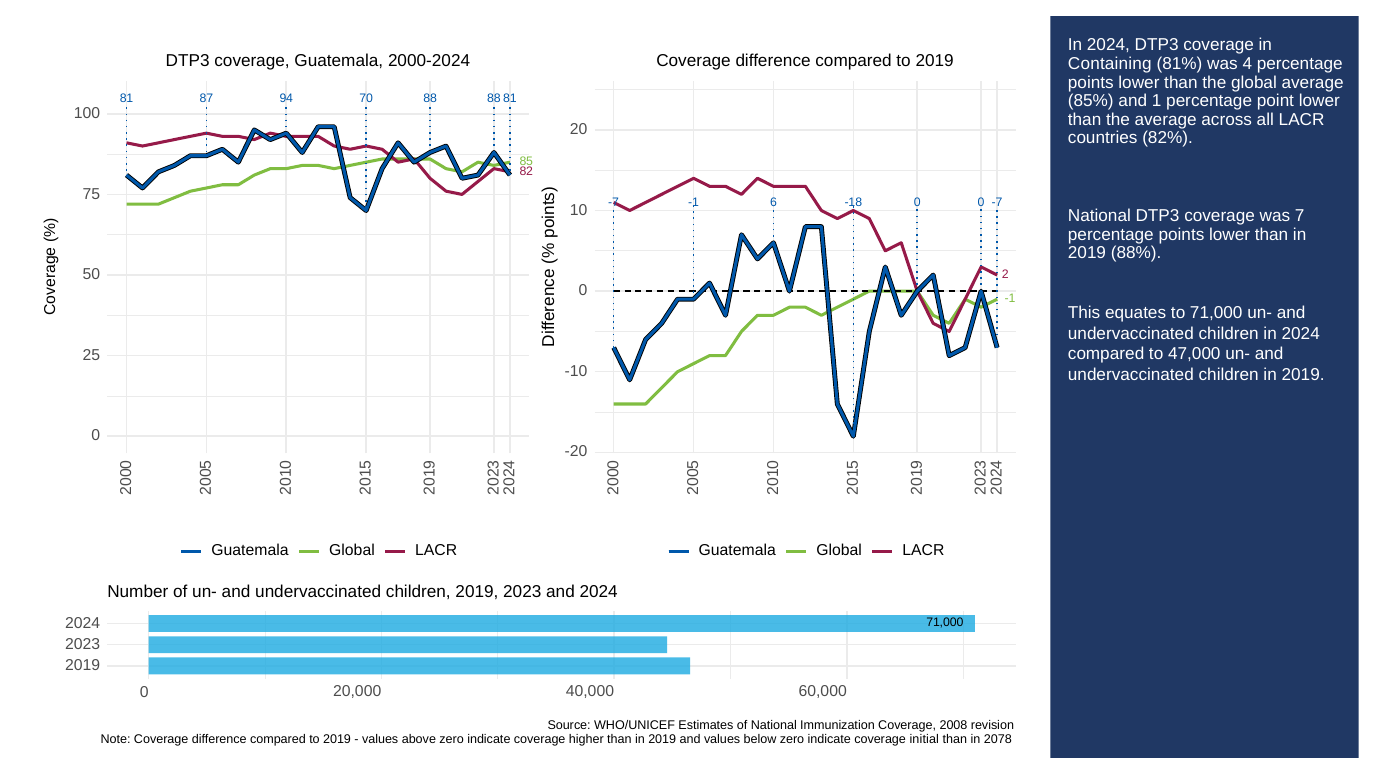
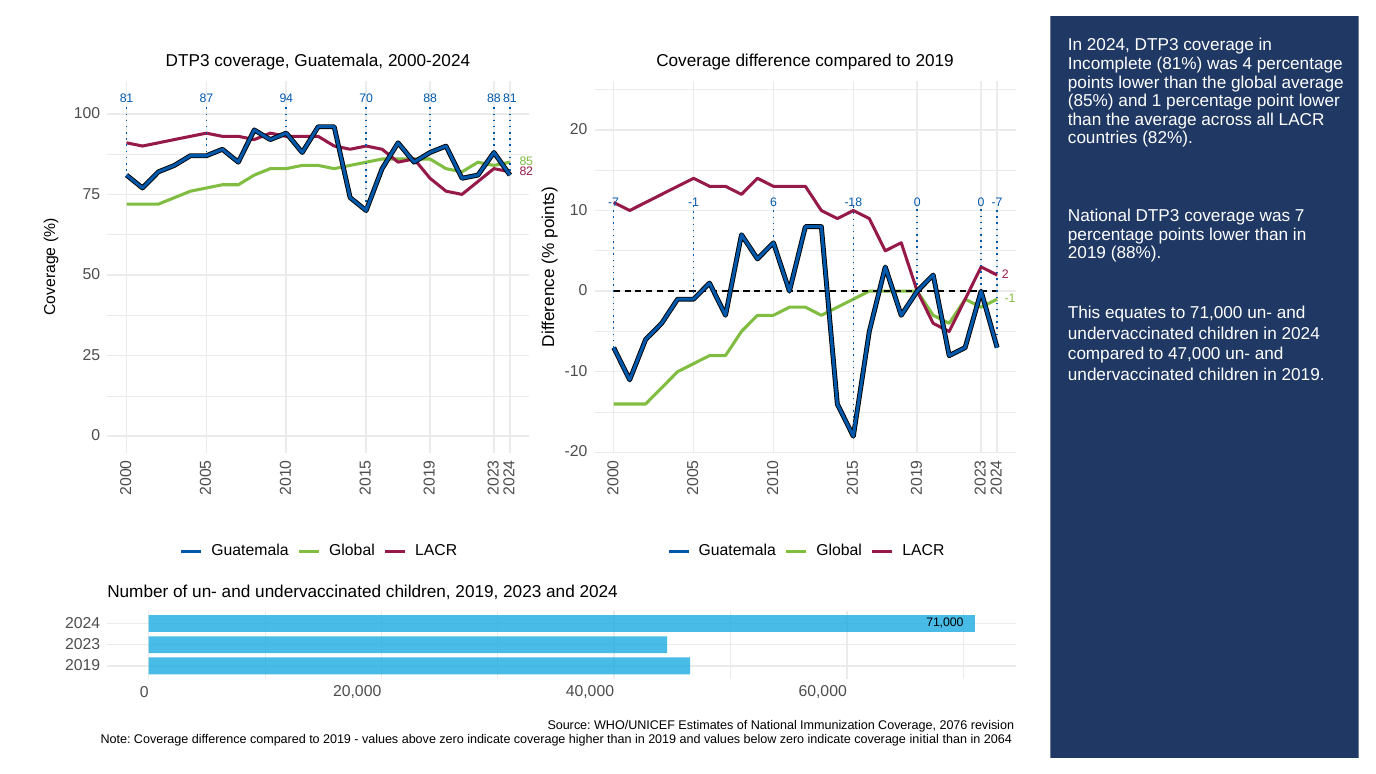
Containing: Containing -> Incomplete
2008: 2008 -> 2076
2078: 2078 -> 2064
